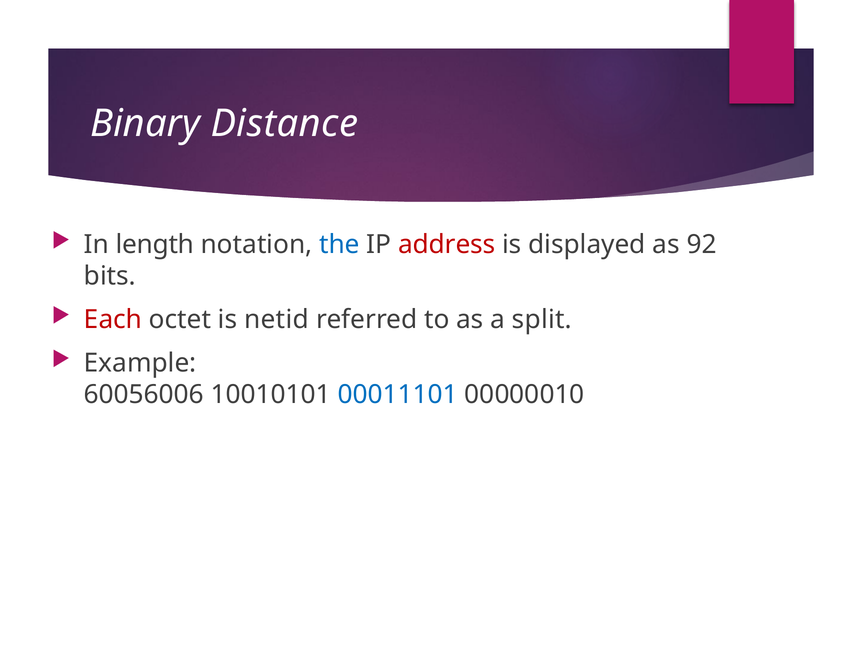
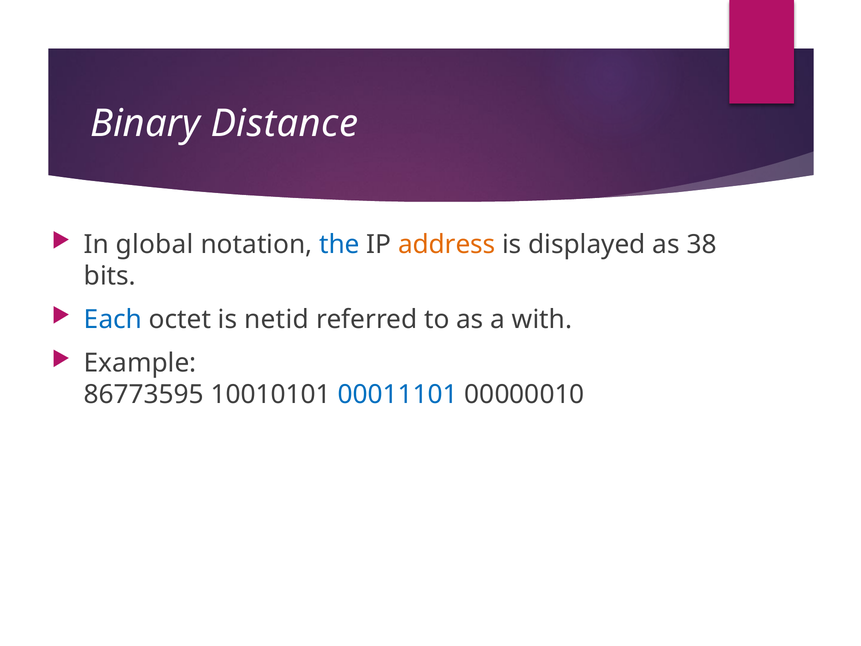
length: length -> global
address colour: red -> orange
92: 92 -> 38
Each colour: red -> blue
split: split -> with
60056006: 60056006 -> 86773595
